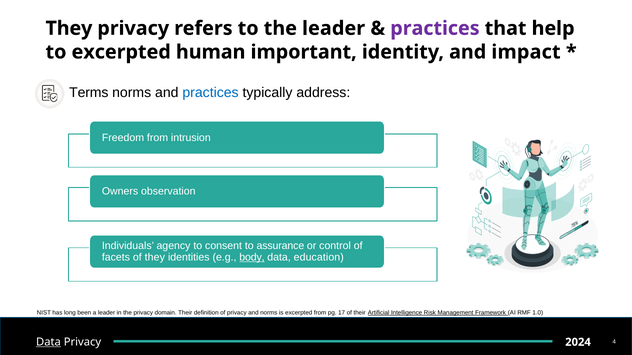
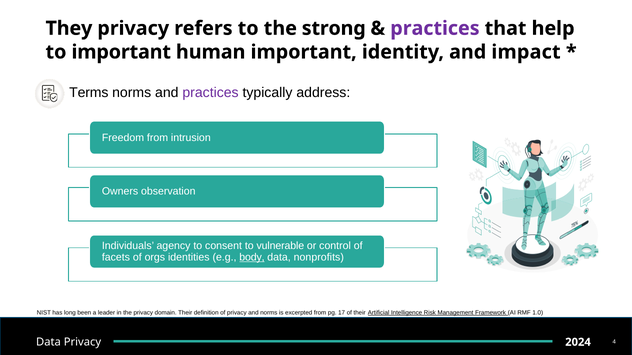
the leader: leader -> strong
to excerpted: excerpted -> important
practices at (211, 93) colour: blue -> purple
assurance: assurance -> vulnerable
of they: they -> orgs
education: education -> nonprofits
Data at (48, 343) underline: present -> none
